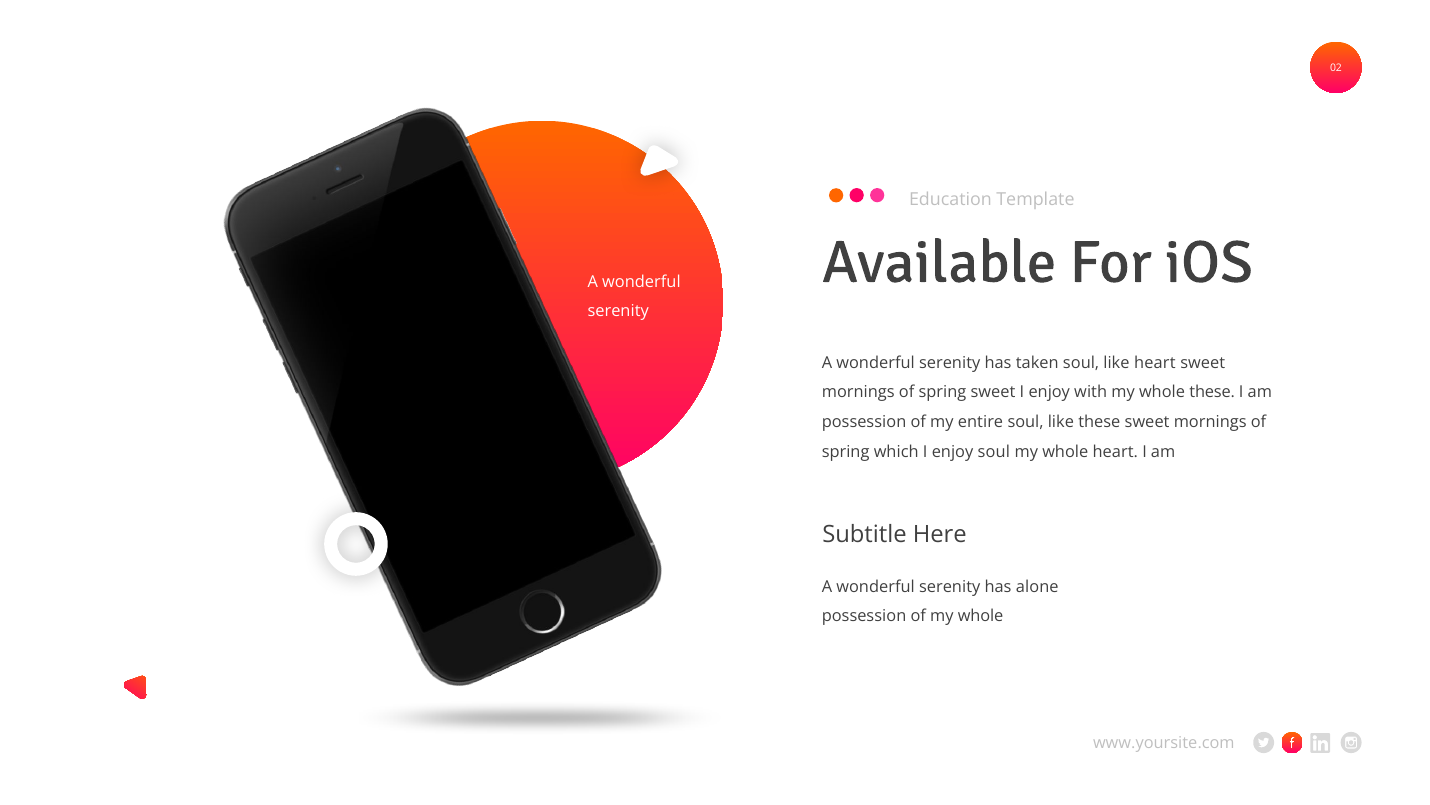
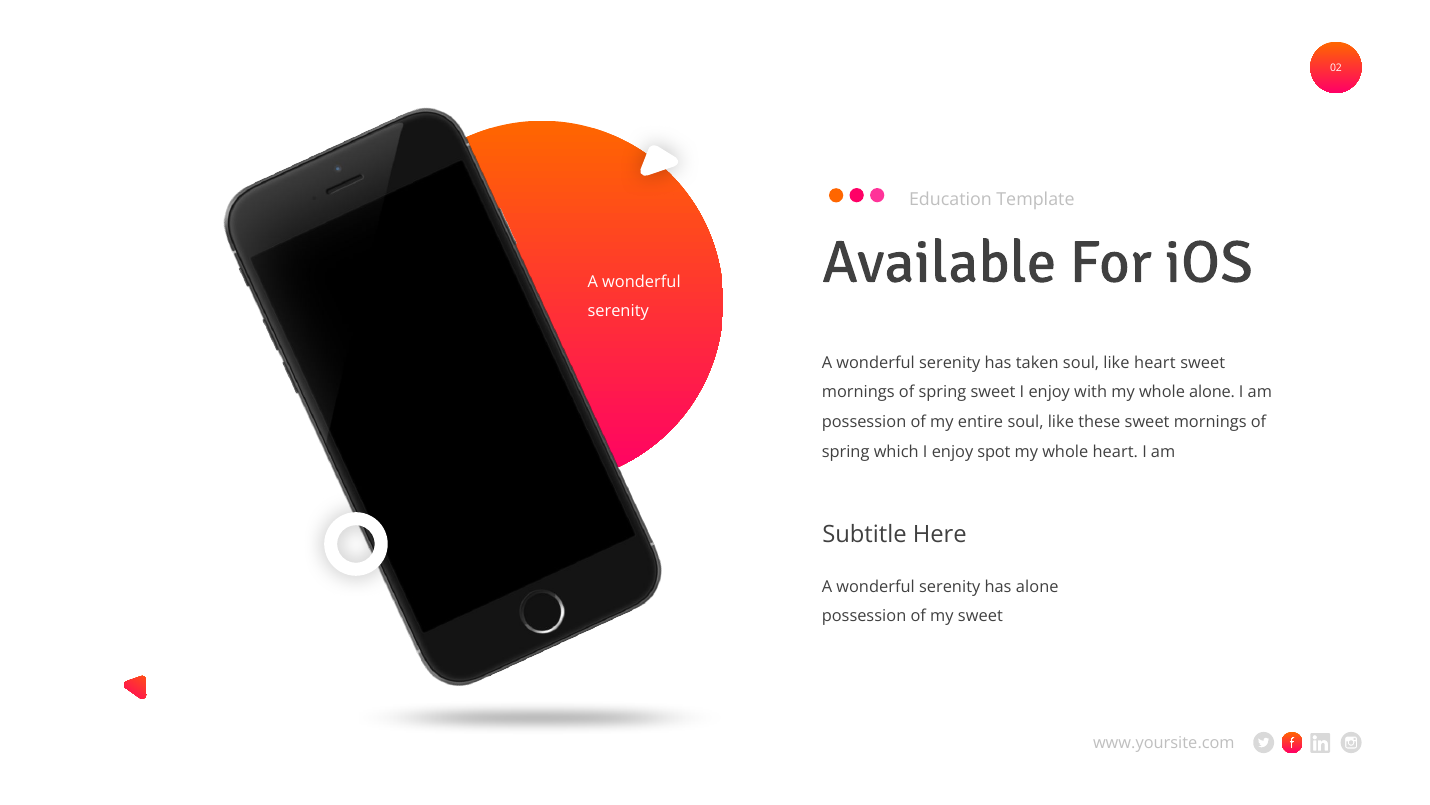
whole these: these -> alone
enjoy soul: soul -> spot
of my whole: whole -> sweet
